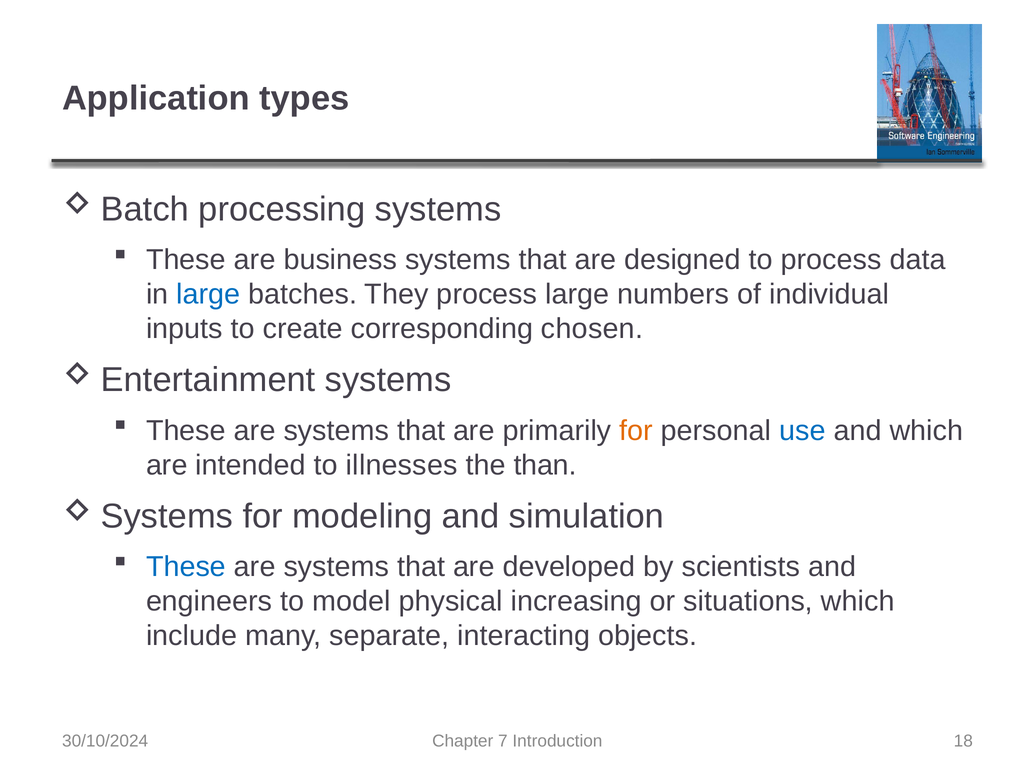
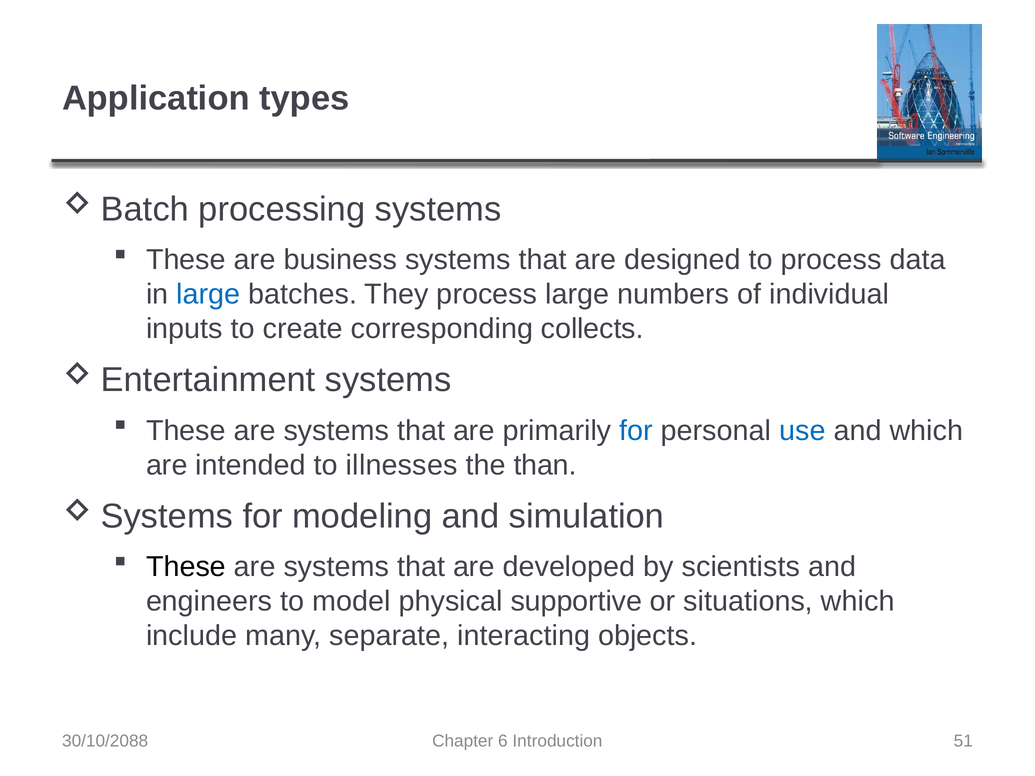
chosen: chosen -> collects
for at (636, 431) colour: orange -> blue
These at (186, 567) colour: blue -> black
increasing: increasing -> supportive
30/10/2024: 30/10/2024 -> 30/10/2088
7: 7 -> 6
18: 18 -> 51
